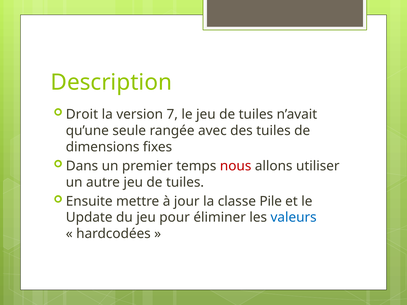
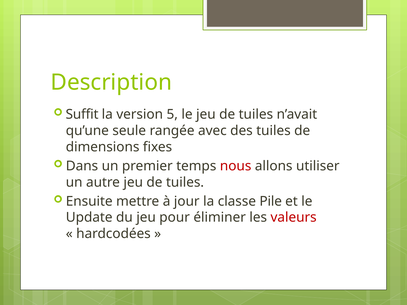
Droit: Droit -> Suffit
7: 7 -> 5
valeurs colour: blue -> red
